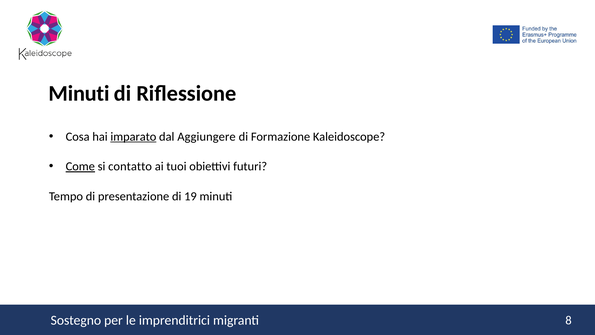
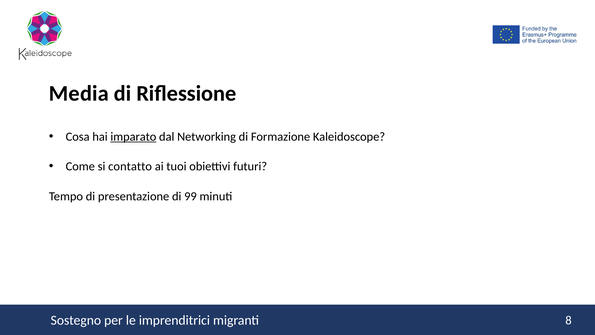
Minuti at (79, 93): Minuti -> Media
Aggiungere: Aggiungere -> Networking
Come underline: present -> none
19: 19 -> 99
